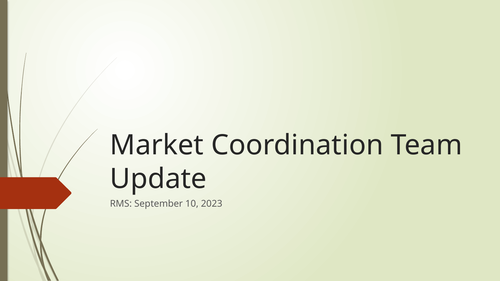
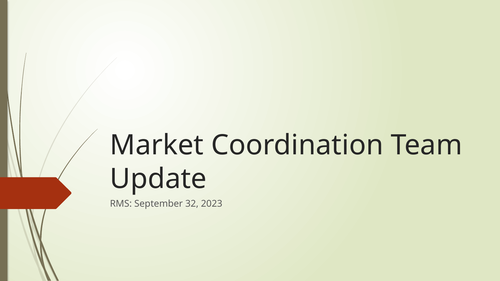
10: 10 -> 32
